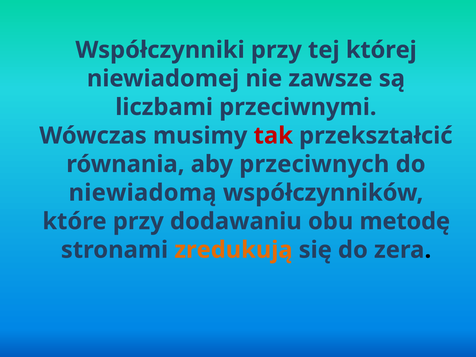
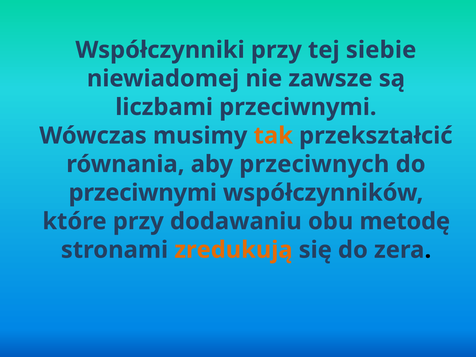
której: której -> siebie
tak colour: red -> orange
niewiadomą at (143, 193): niewiadomą -> przeciwnymi
